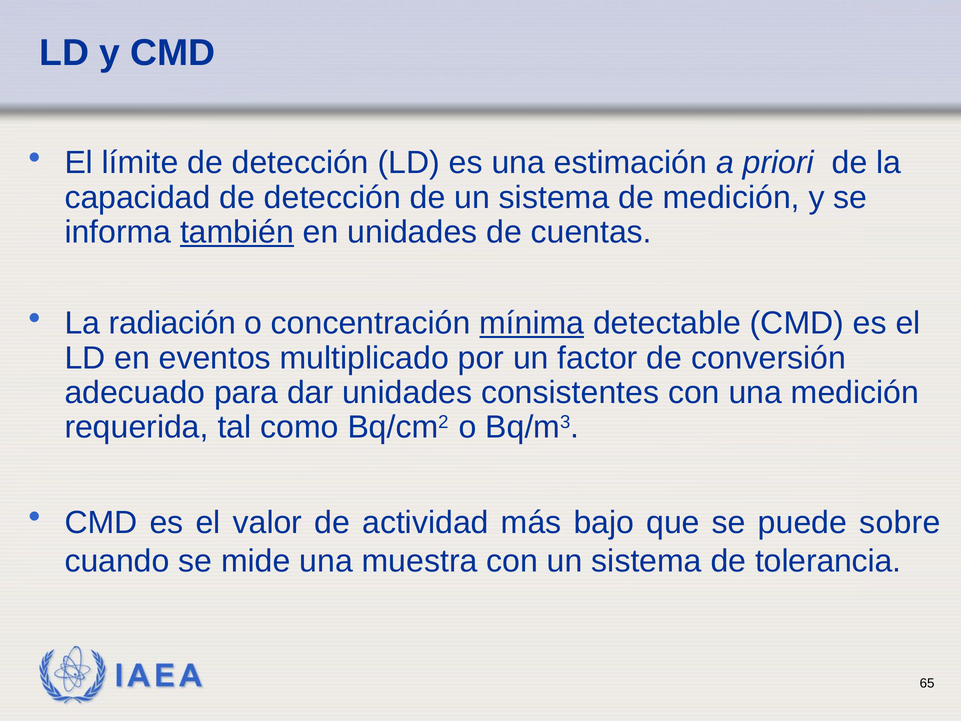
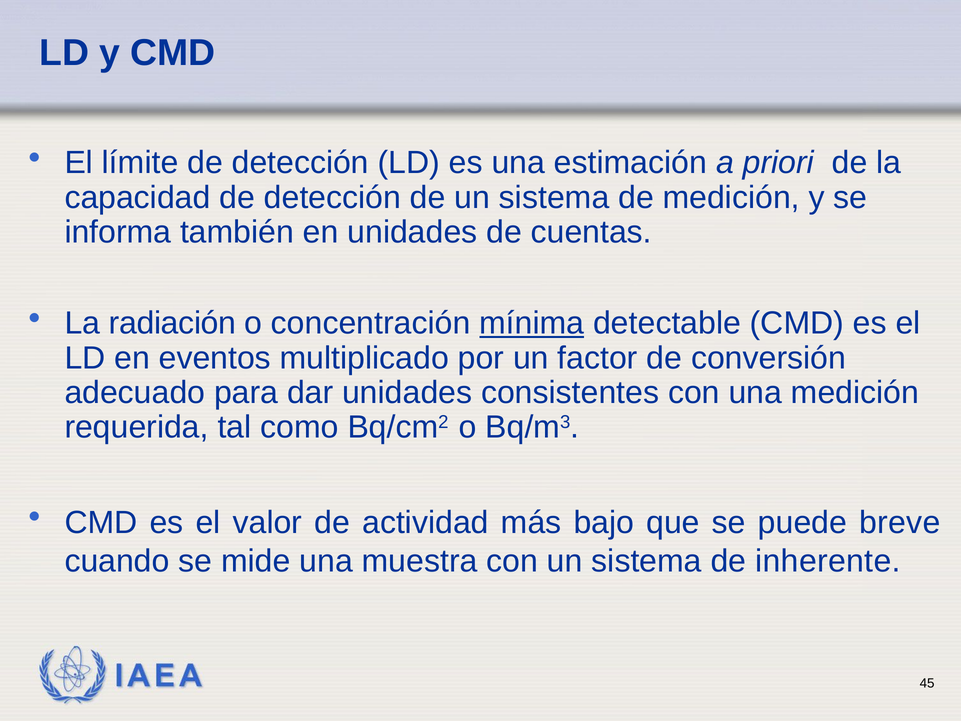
también underline: present -> none
sobre: sobre -> breve
tolerancia: tolerancia -> inherente
65: 65 -> 45
